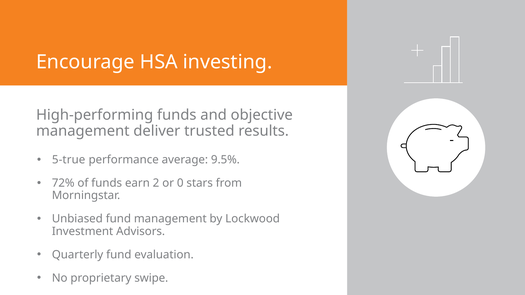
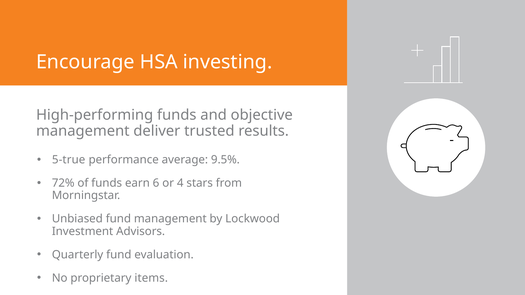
2: 2 -> 6
0: 0 -> 4
swipe: swipe -> items
